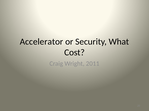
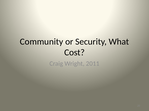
Accelerator: Accelerator -> Community
